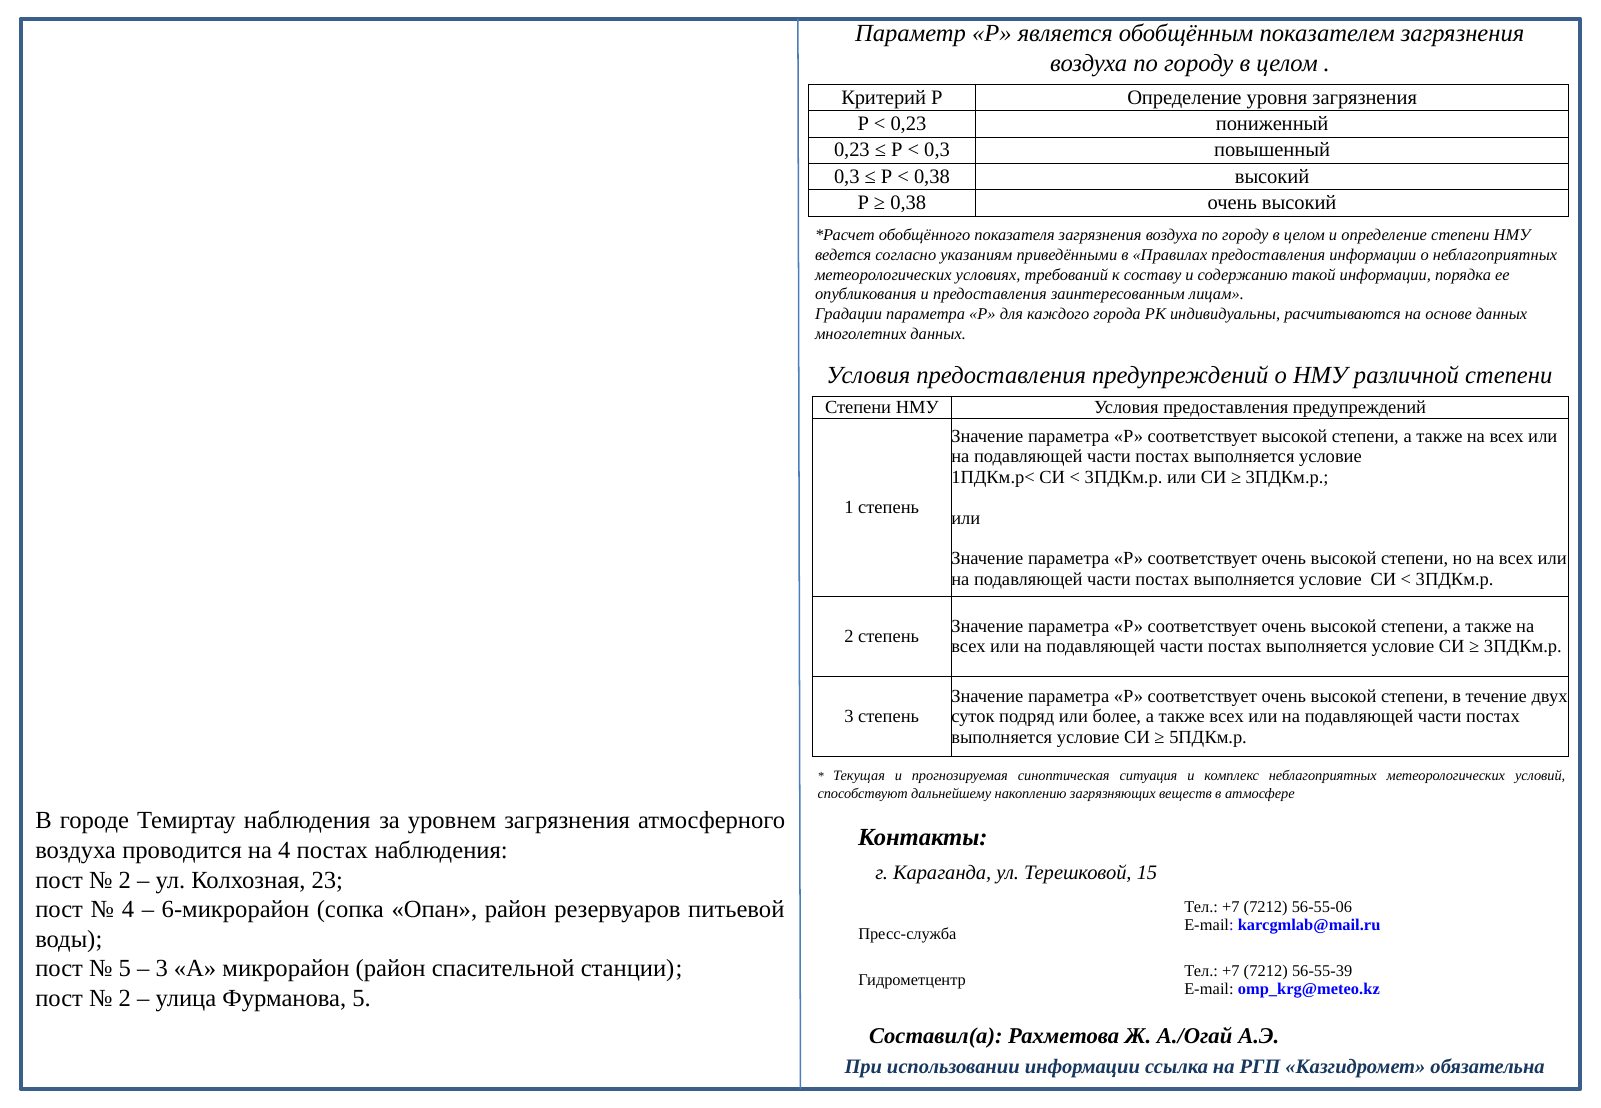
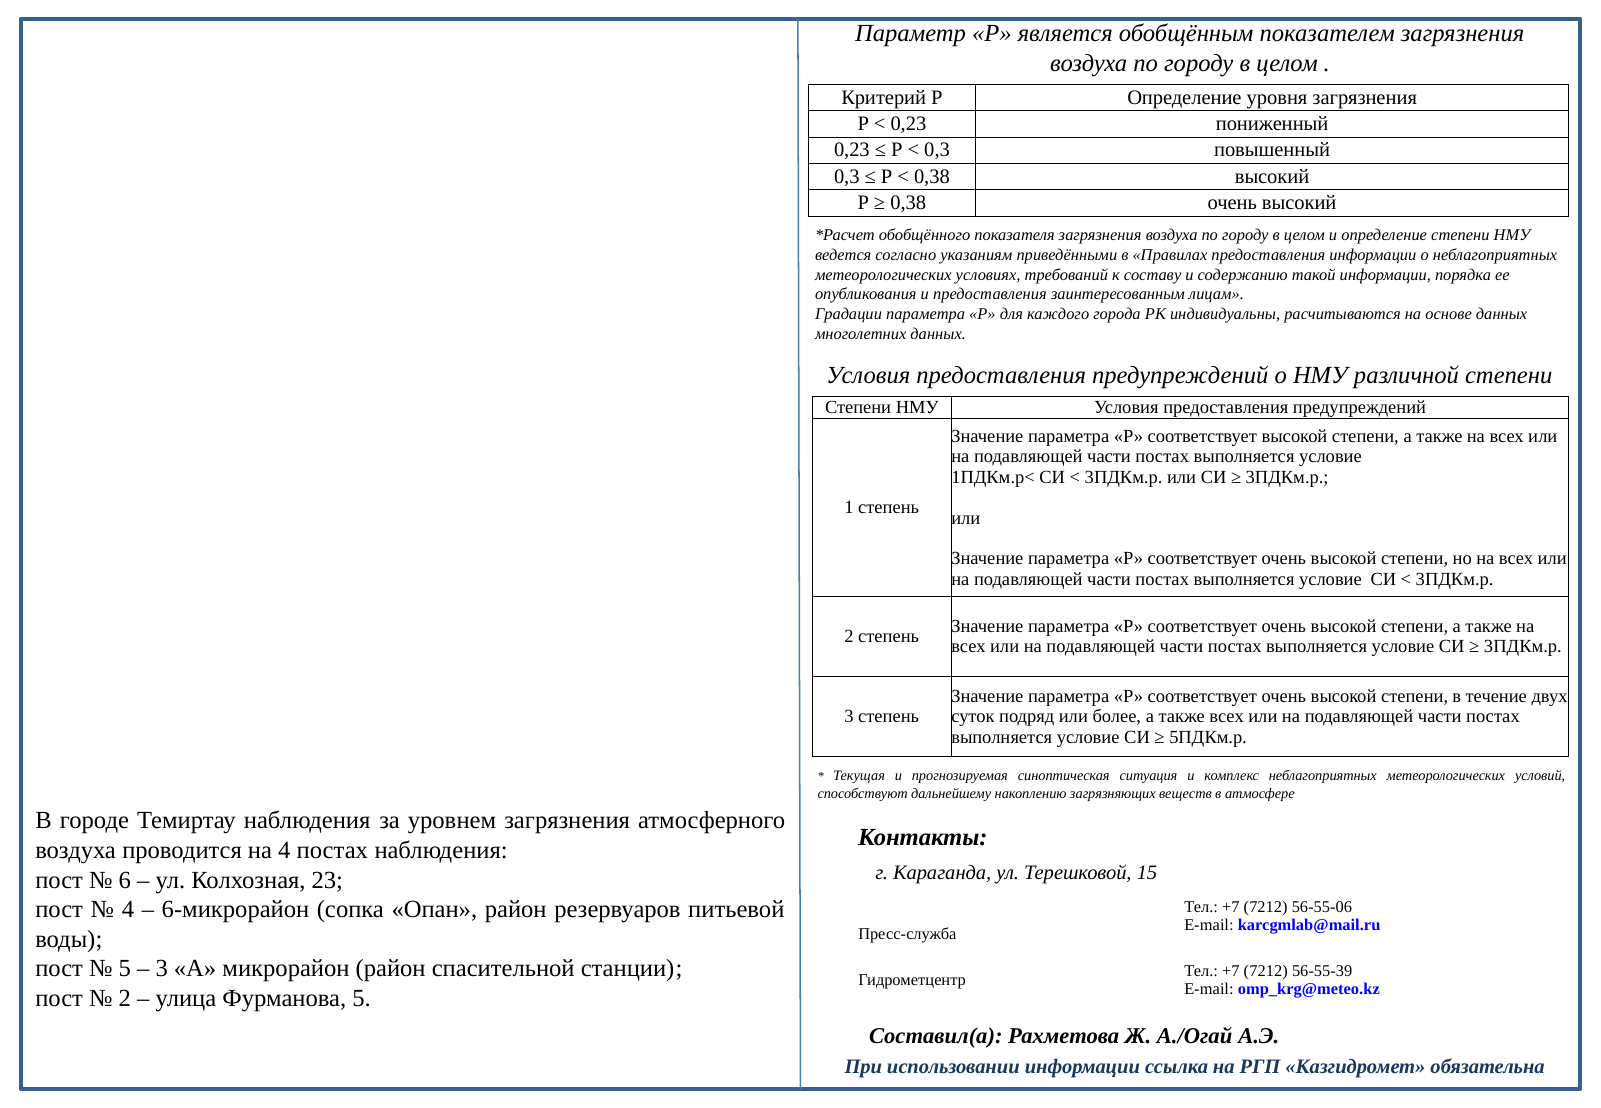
2 at (125, 880): 2 -> 6
